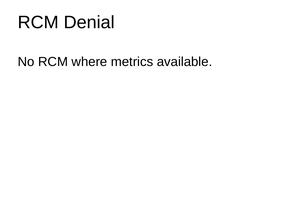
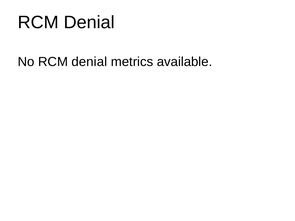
No RCM where: where -> denial
